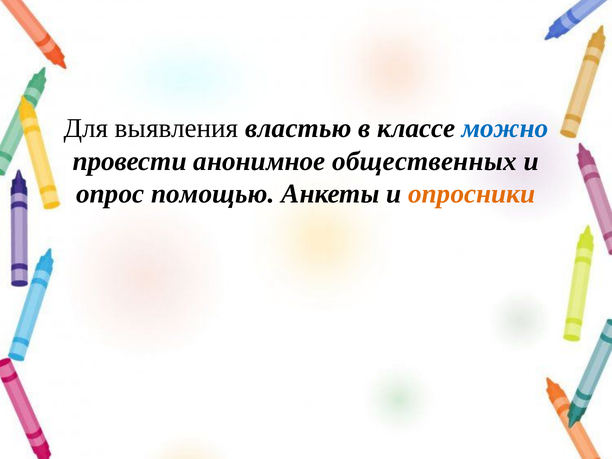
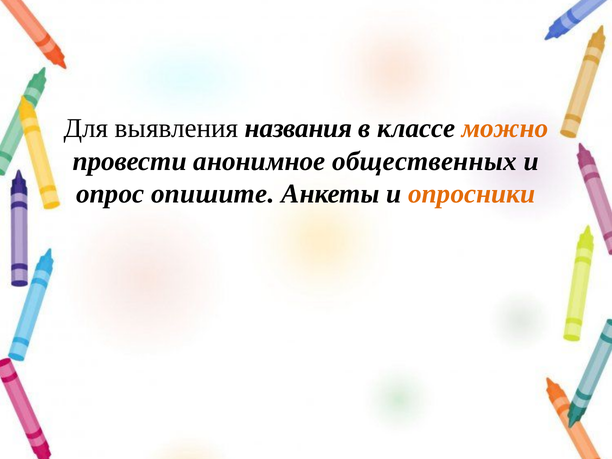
властью: властью -> названия
можно colour: blue -> orange
помощью: помощью -> опишите
